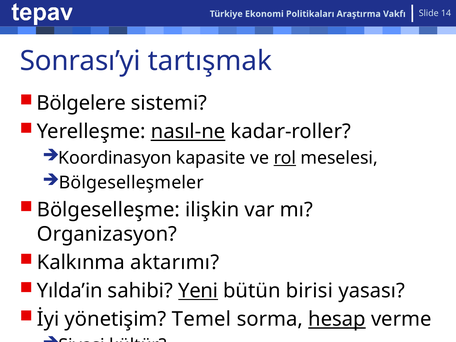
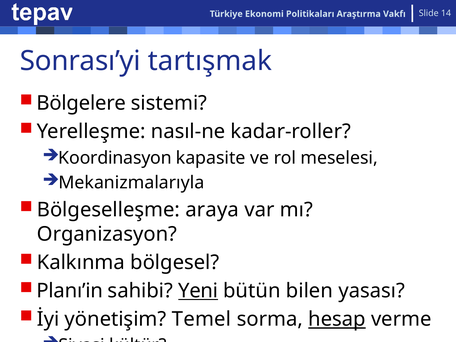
nasıl-ne underline: present -> none
rol underline: present -> none
Bölgeselleşmeler: Bölgeselleşmeler -> Mekanizmalarıyla
ilişkin: ilişkin -> araya
aktarımı: aktarımı -> bölgesel
Yılda’in: Yılda’in -> Planı’in
birisi: birisi -> bilen
